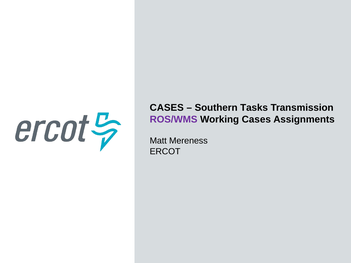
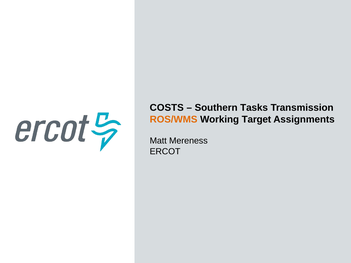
CASES at (167, 108): CASES -> COSTS
ROS/WMS colour: purple -> orange
Working Cases: Cases -> Target
